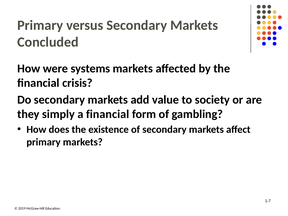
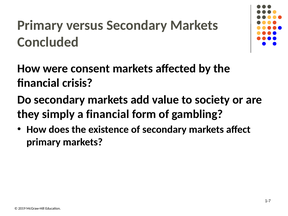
systems: systems -> consent
